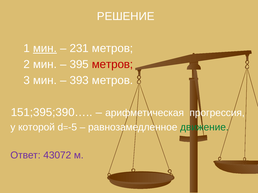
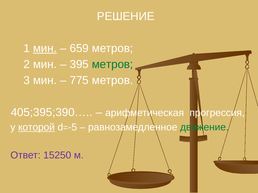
231: 231 -> 659
метров at (113, 64) colour: red -> green
393: 393 -> 775
151;395;390…: 151;395;390… -> 405;395;390…
которой underline: none -> present
43072: 43072 -> 15250
